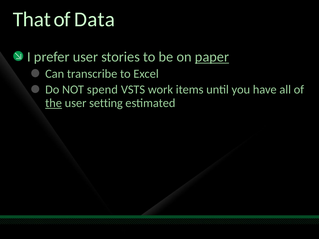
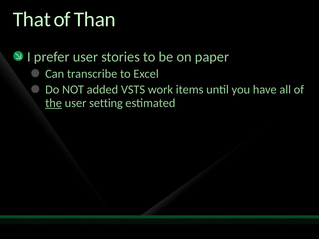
Data: Data -> Than
paper underline: present -> none
spend: spend -> added
